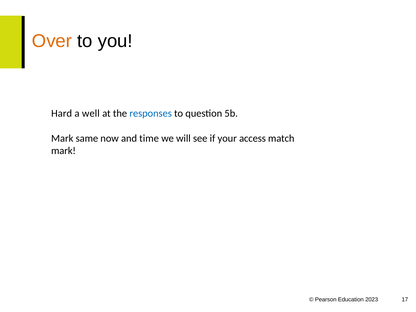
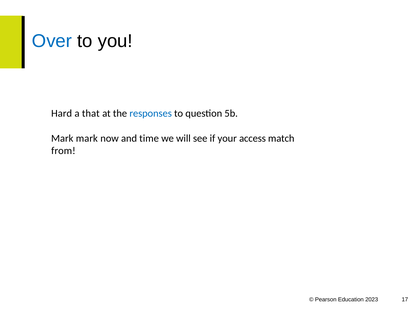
Over colour: orange -> blue
well: well -> that
Mark same: same -> mark
mark at (64, 151): mark -> from
